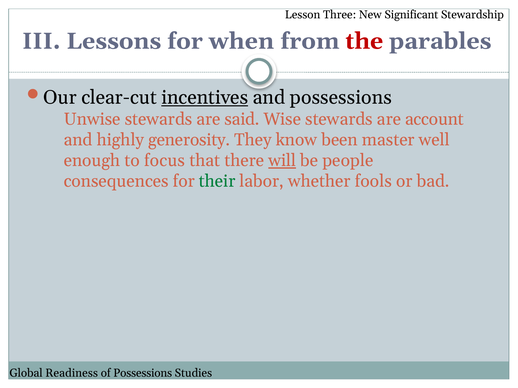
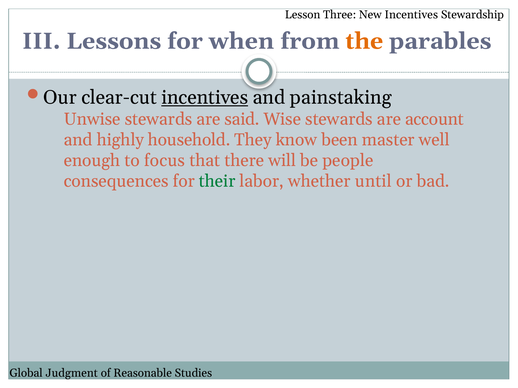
New Significant: Significant -> Incentives
the colour: red -> orange
and possessions: possessions -> painstaking
generosity: generosity -> household
will underline: present -> none
fools: fools -> until
Readiness: Readiness -> Judgment
of Possessions: Possessions -> Reasonable
